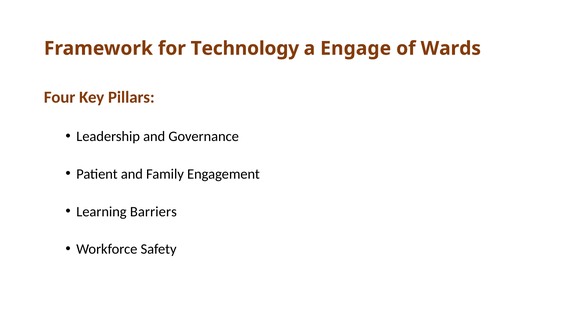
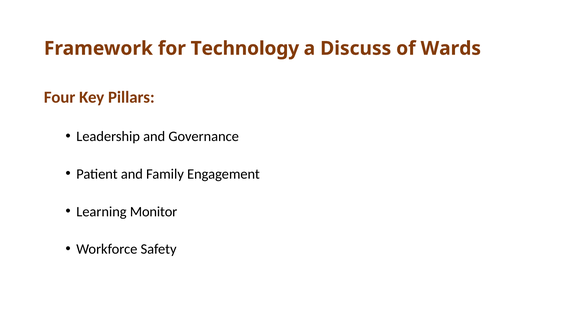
Engage: Engage -> Discuss
Barriers: Barriers -> Monitor
